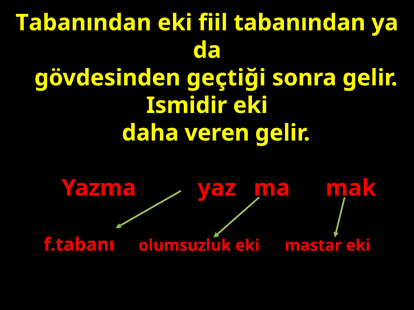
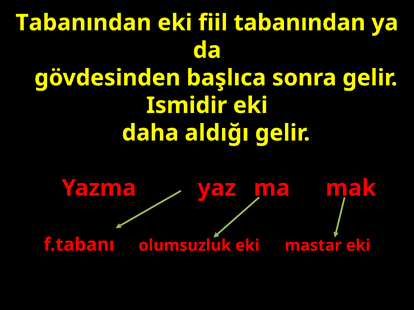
geçtiği: geçtiği -> başlıca
veren: veren -> aldığı
